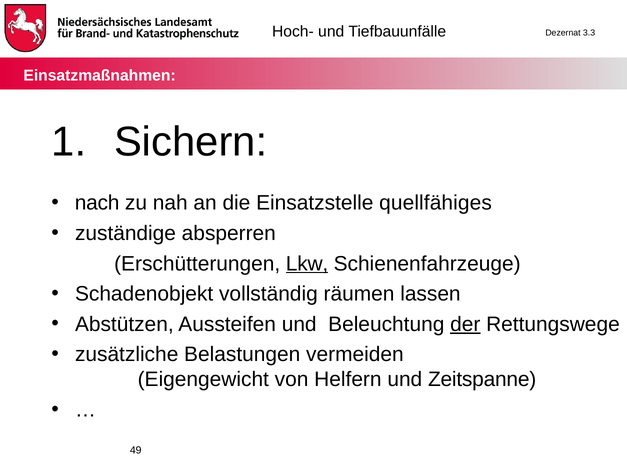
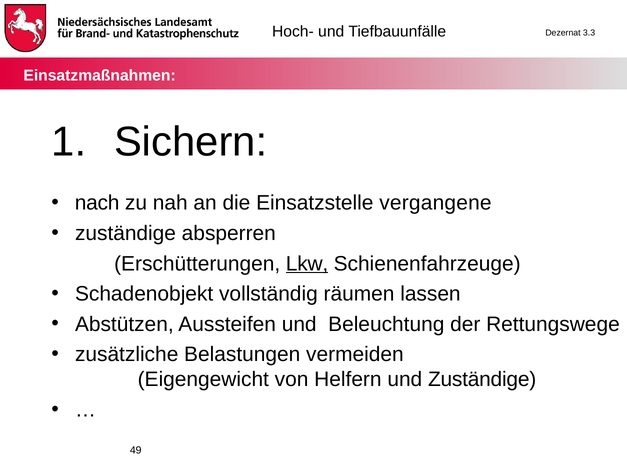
quellfähiges: quellfähiges -> vergangene
der underline: present -> none
und Zeitspanne: Zeitspanne -> Zuständige
